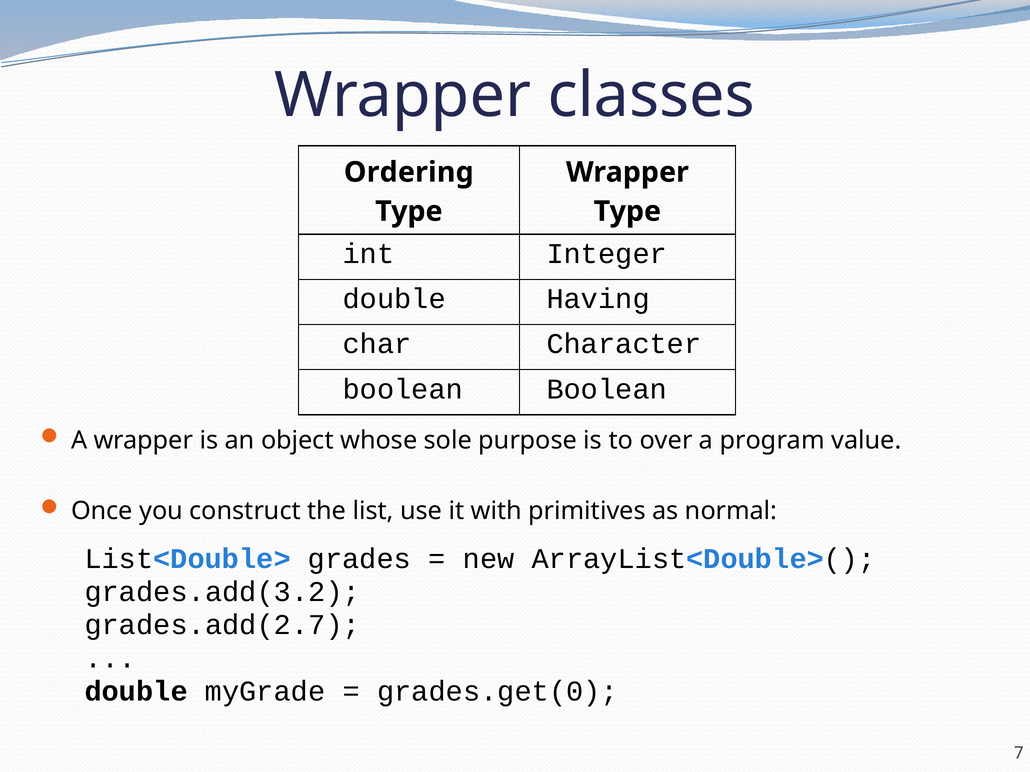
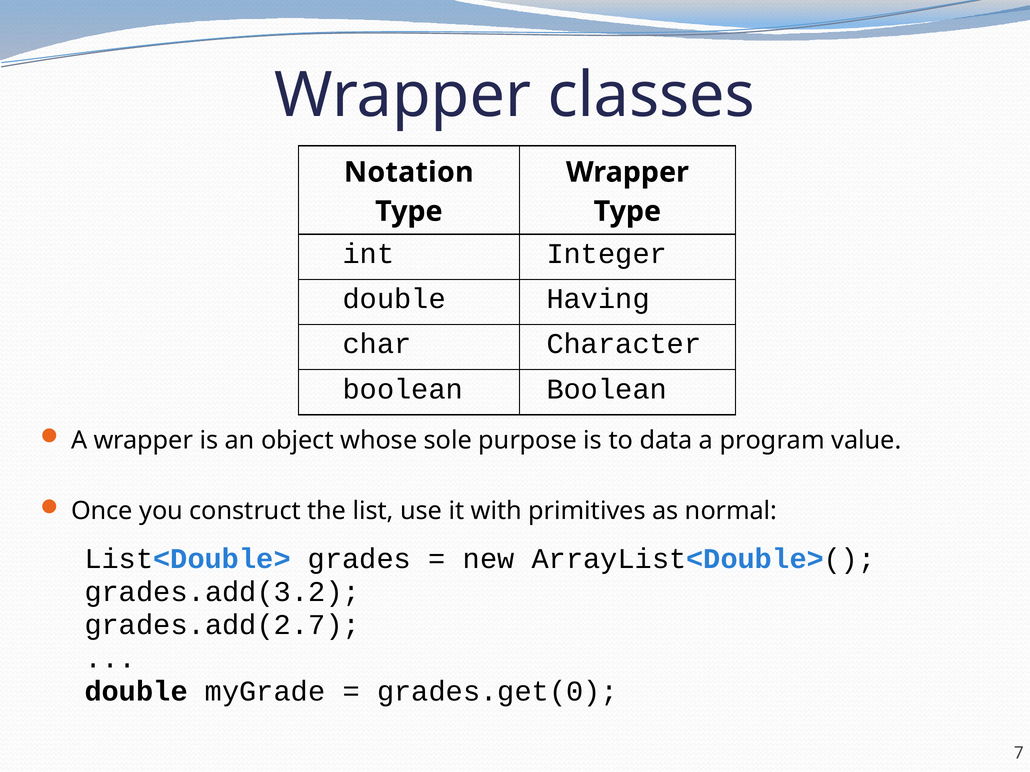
Ordering: Ordering -> Notation
over: over -> data
